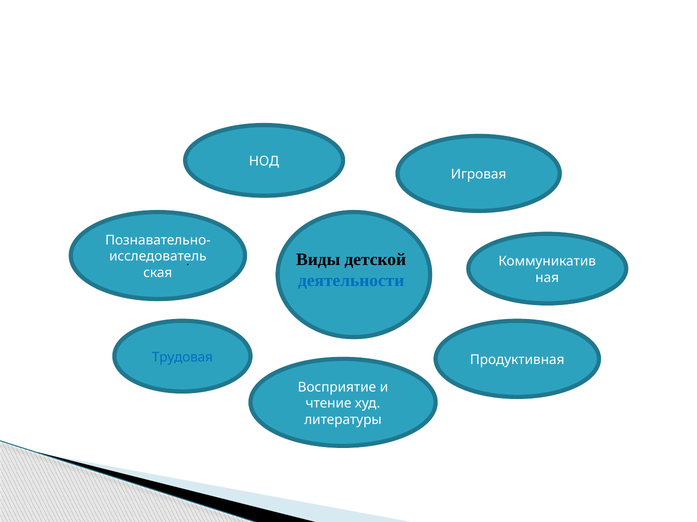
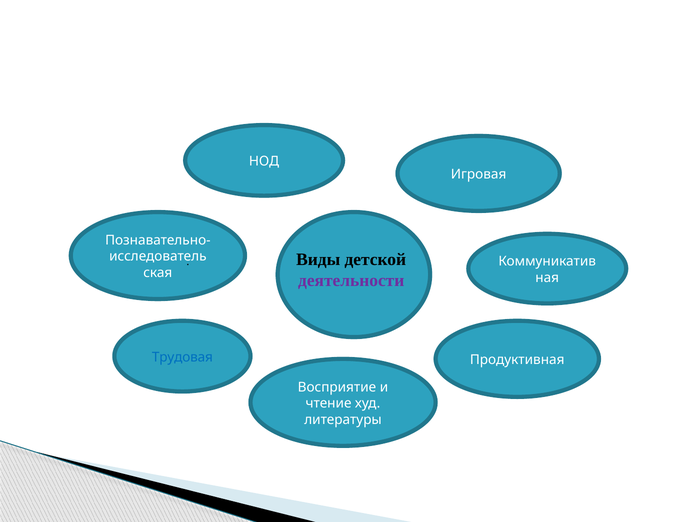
деятельности colour: blue -> purple
